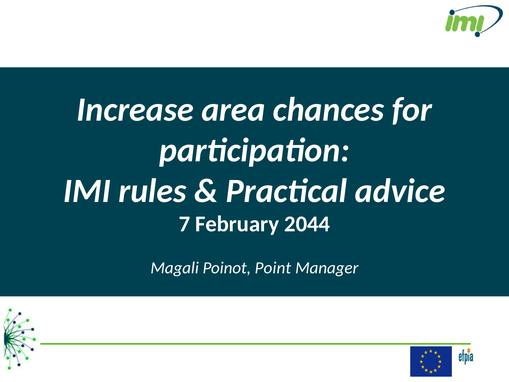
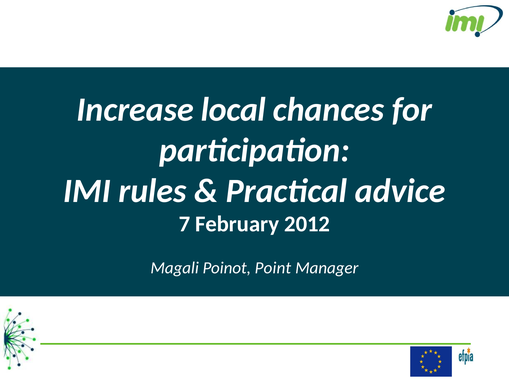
area: area -> local
2044: 2044 -> 2012
